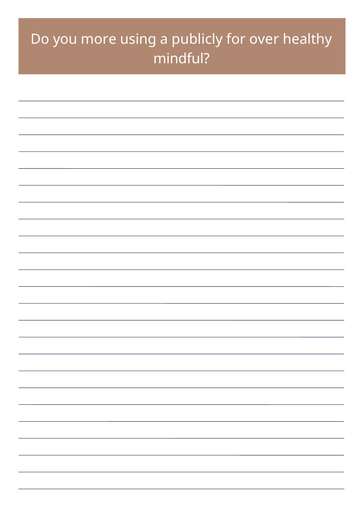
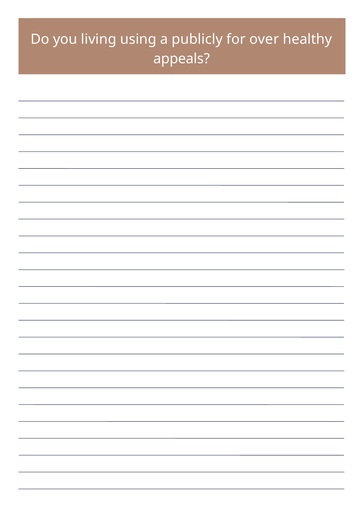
more: more -> living
mindful: mindful -> appeals
